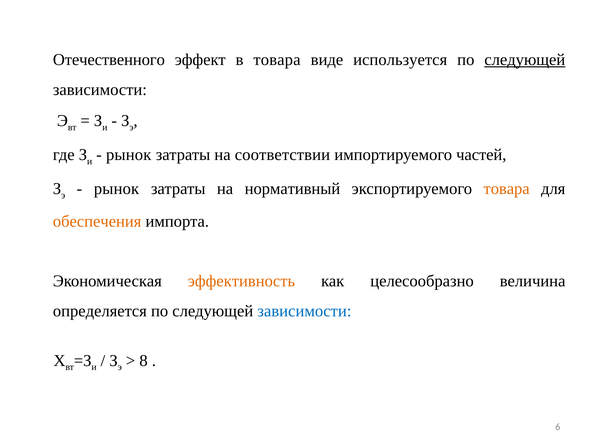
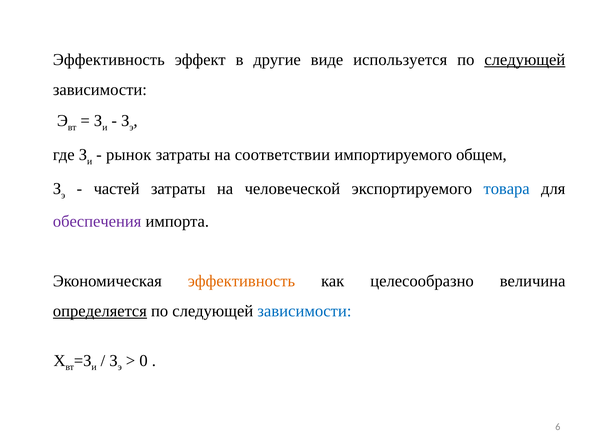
Отечественного at (109, 60): Отечественного -> Эффективность
в товара: товара -> другие
частей: частей -> общем
рынок at (116, 189): рынок -> частей
нормативный: нормативный -> человеческой
товара at (507, 189) colour: orange -> blue
обеспечения colour: orange -> purple
определяется underline: none -> present
8: 8 -> 0
